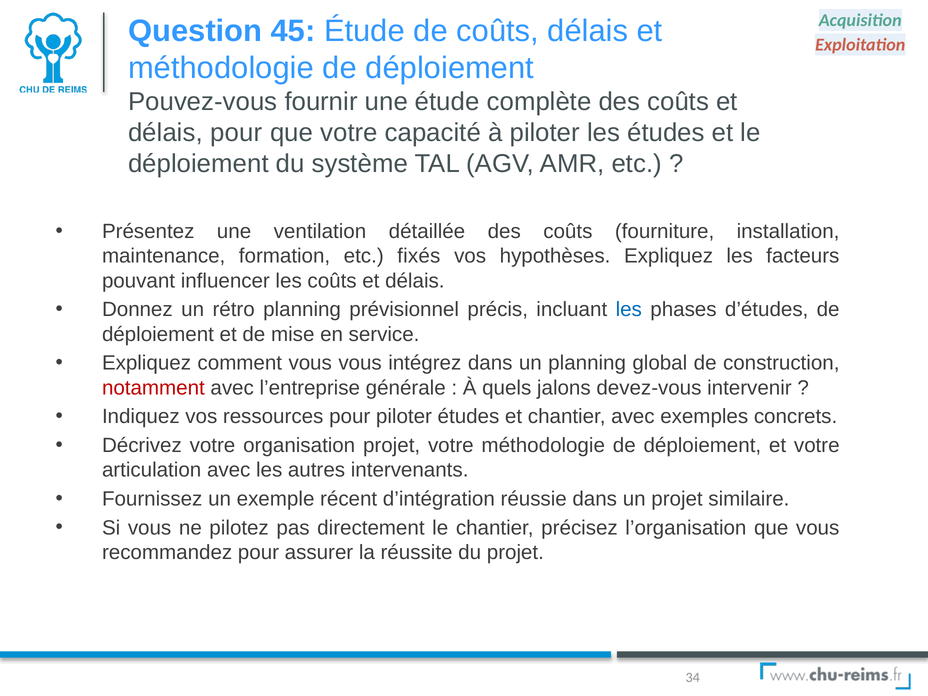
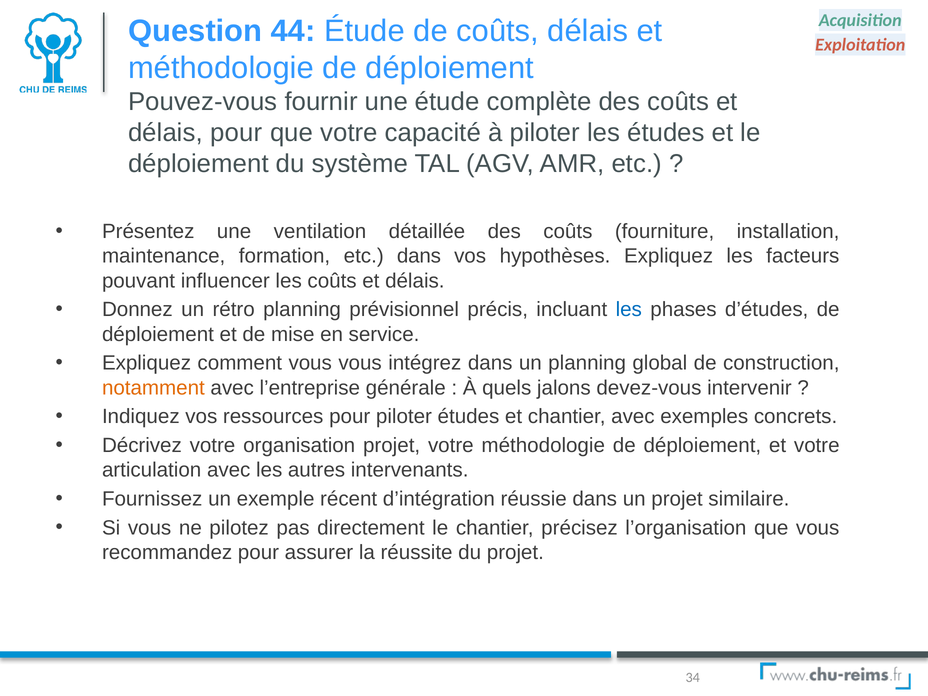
45: 45 -> 44
etc fixés: fixés -> dans
notamment colour: red -> orange
